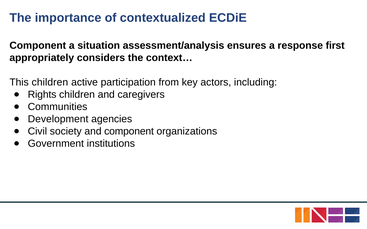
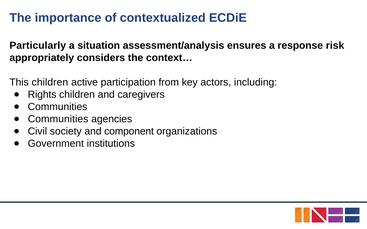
Component at (38, 46): Component -> Particularly
first: first -> risk
Development at (58, 119): Development -> Communities
